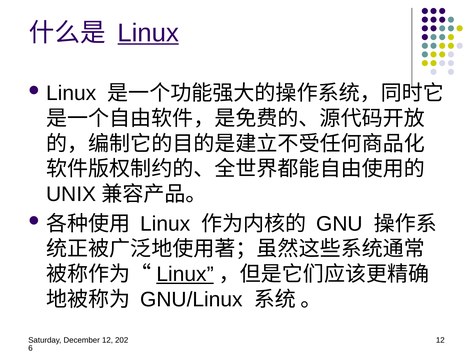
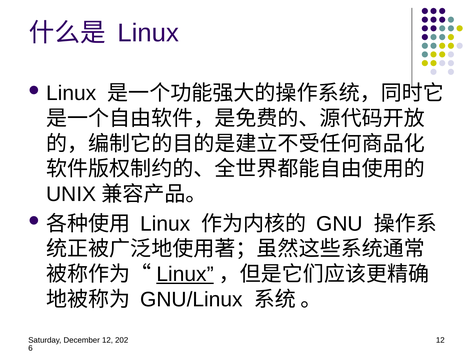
Linux at (148, 33) underline: present -> none
